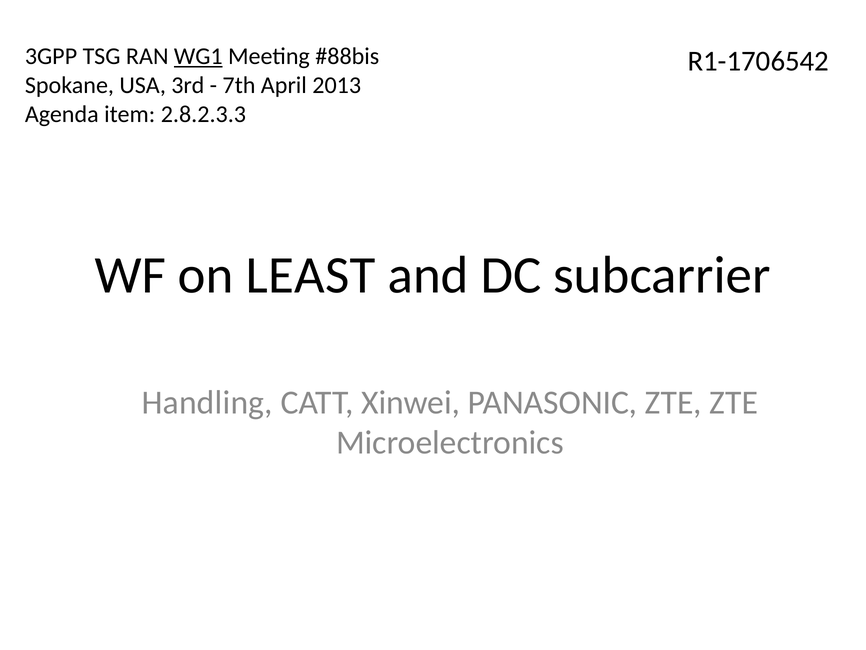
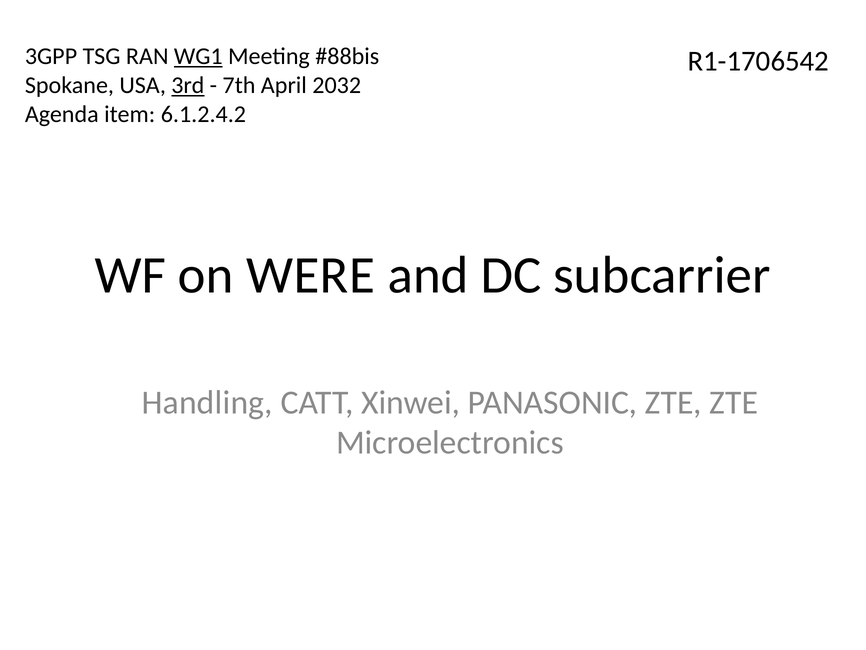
3rd underline: none -> present
2013: 2013 -> 2032
2.8.2.3.3: 2.8.2.3.3 -> 6.1.2.4.2
LEAST: LEAST -> WERE
